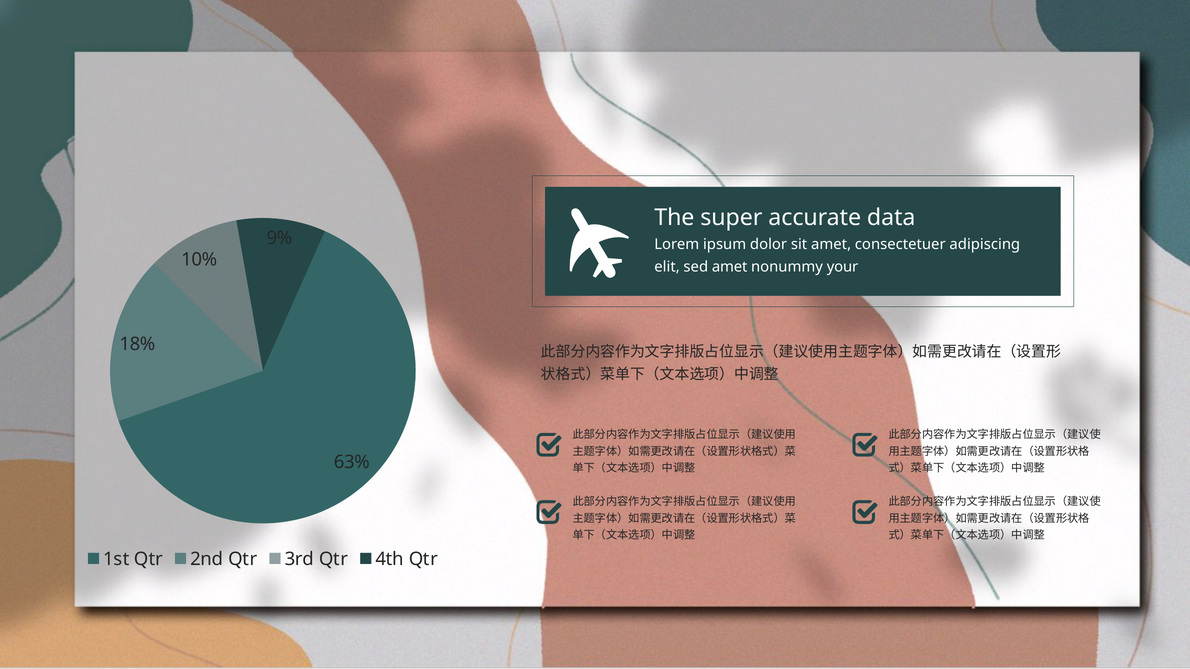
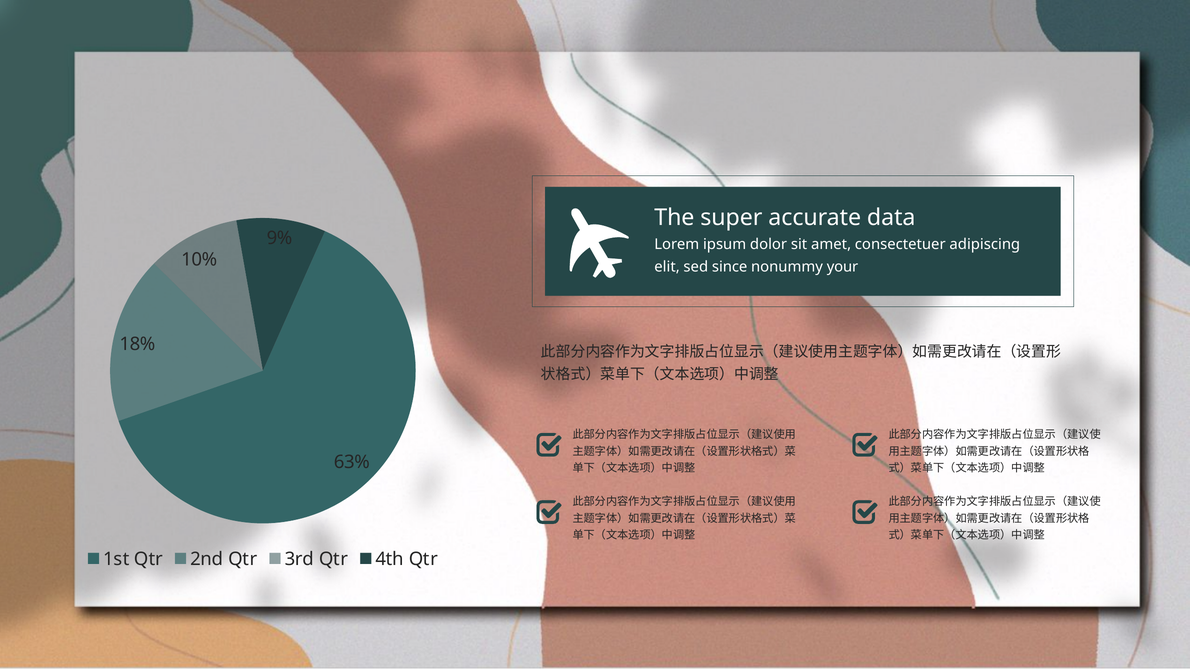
sed amet: amet -> since
